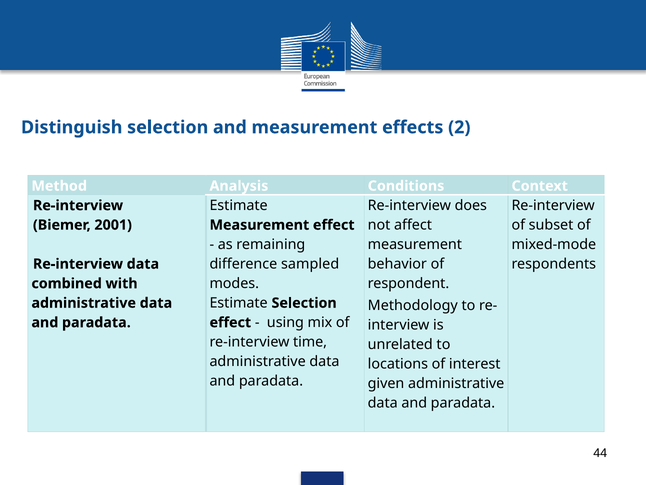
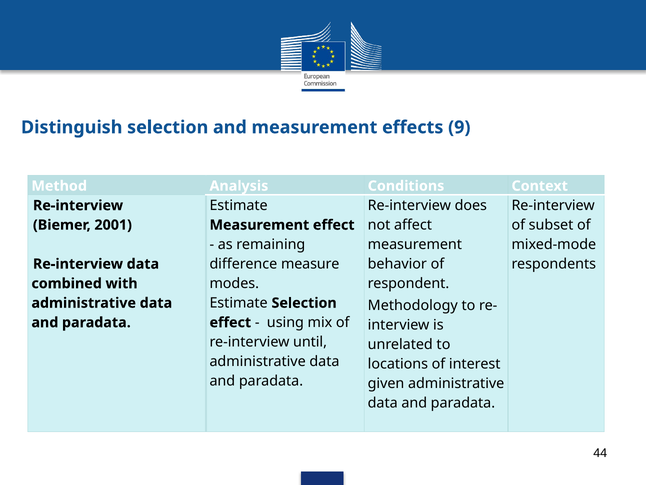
2: 2 -> 9
sampled: sampled -> measure
time: time -> until
